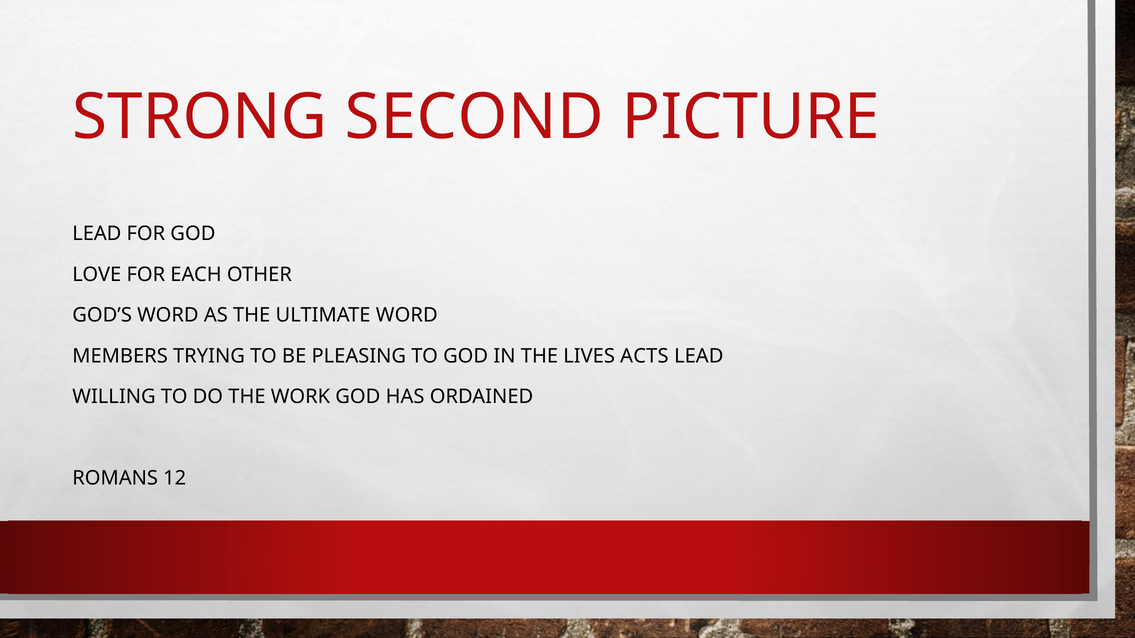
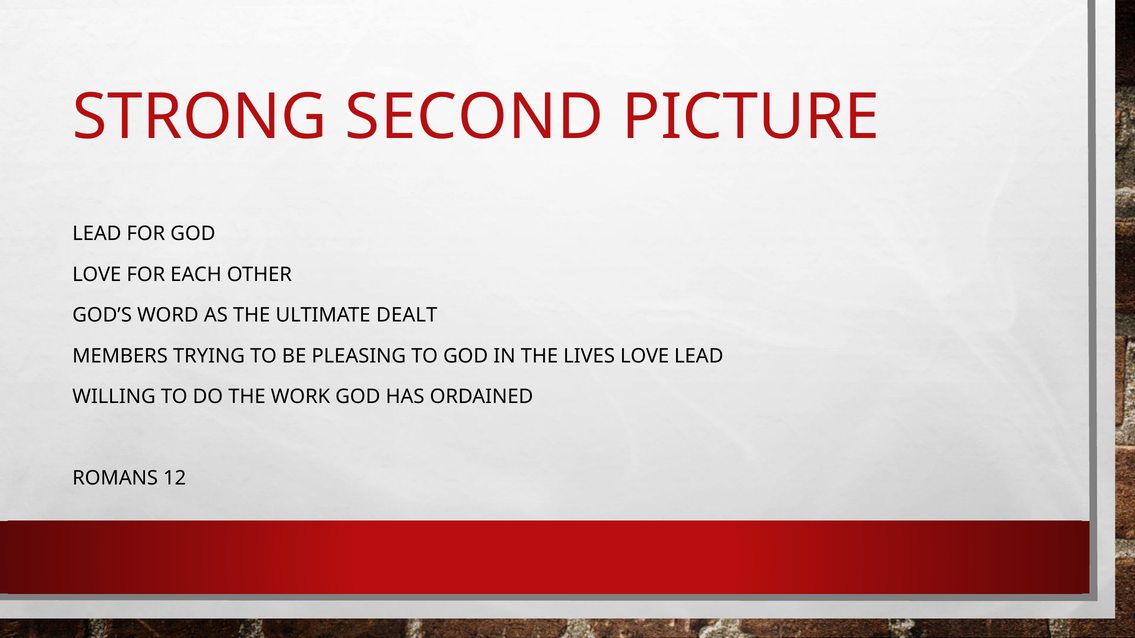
ULTIMATE WORD: WORD -> DEALT
LIVES ACTS: ACTS -> LOVE
